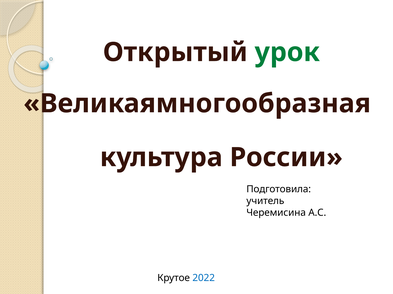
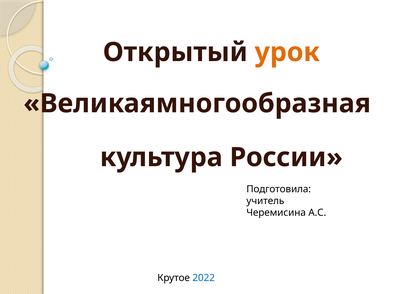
урок colour: green -> orange
